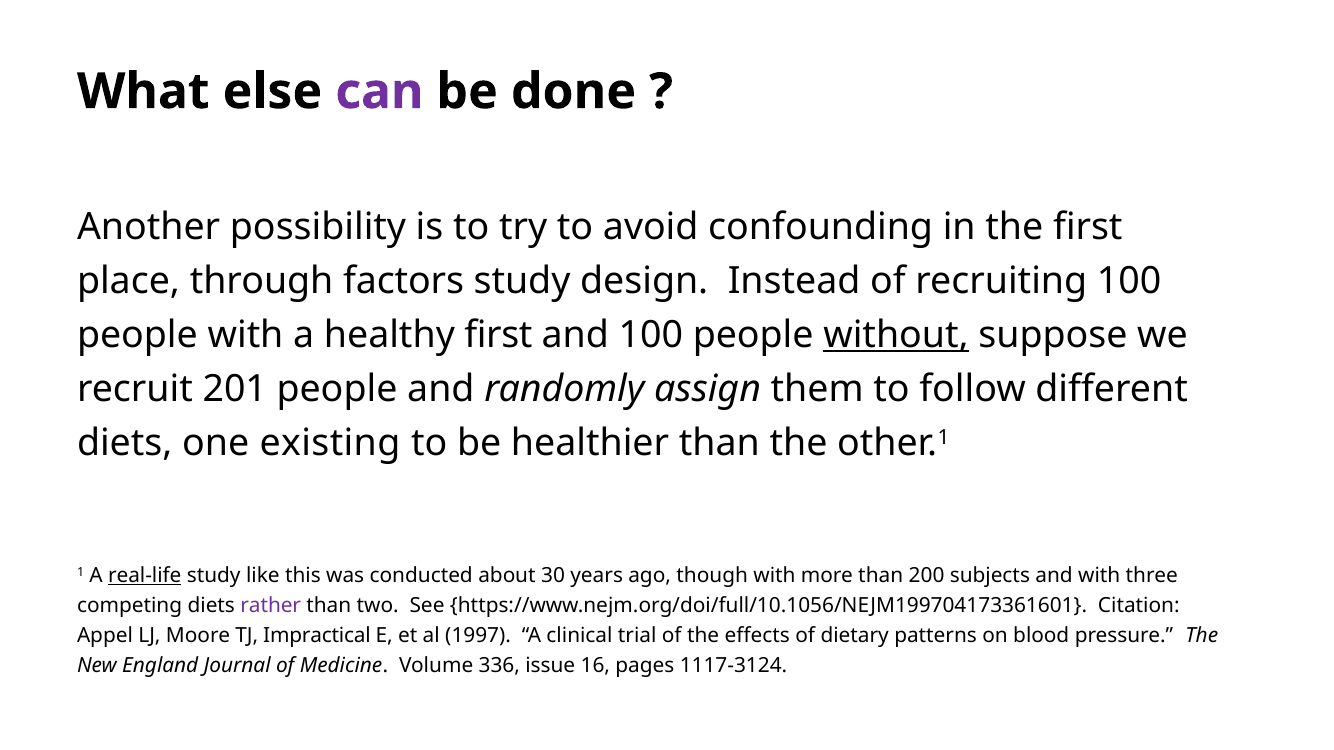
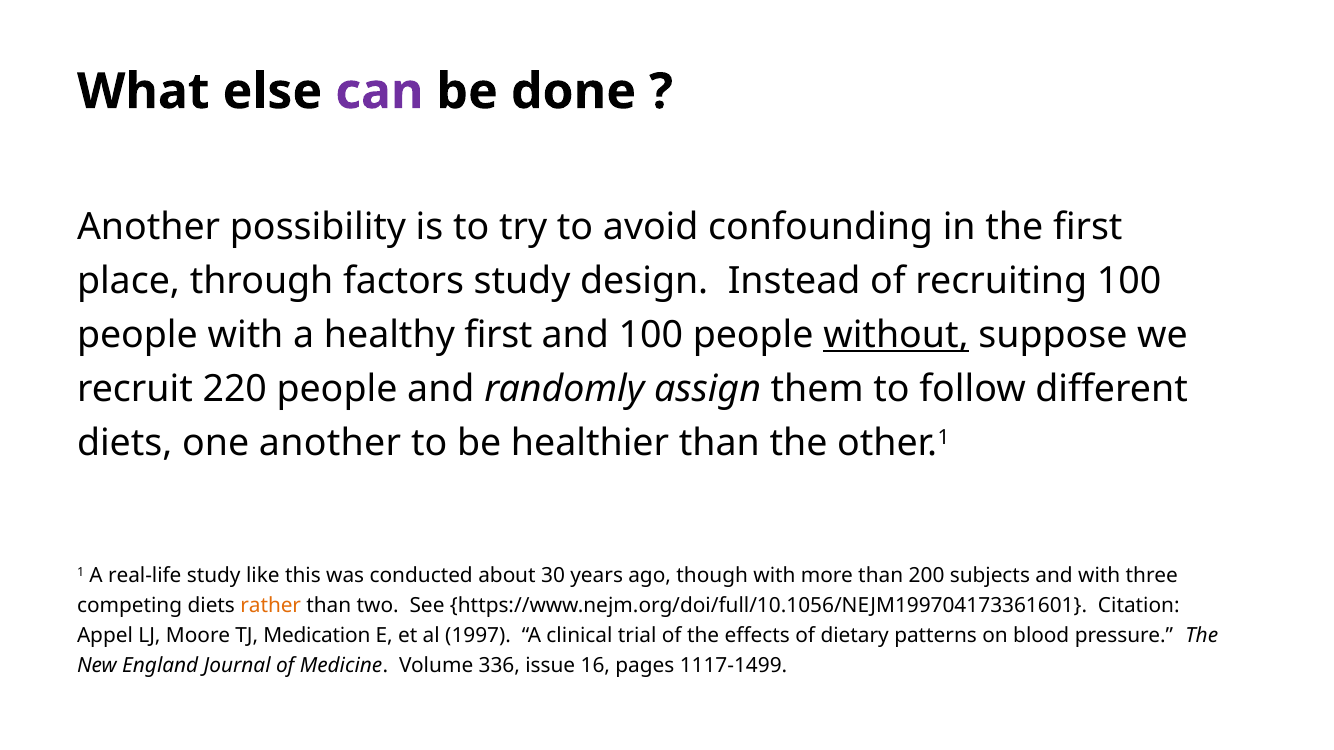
201: 201 -> 220
one existing: existing -> another
real-life underline: present -> none
rather colour: purple -> orange
Impractical: Impractical -> Medication
1117-3124: 1117-3124 -> 1117-1499
